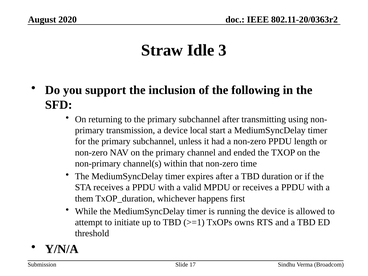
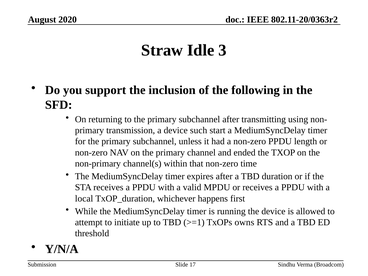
local: local -> such
them: them -> local
